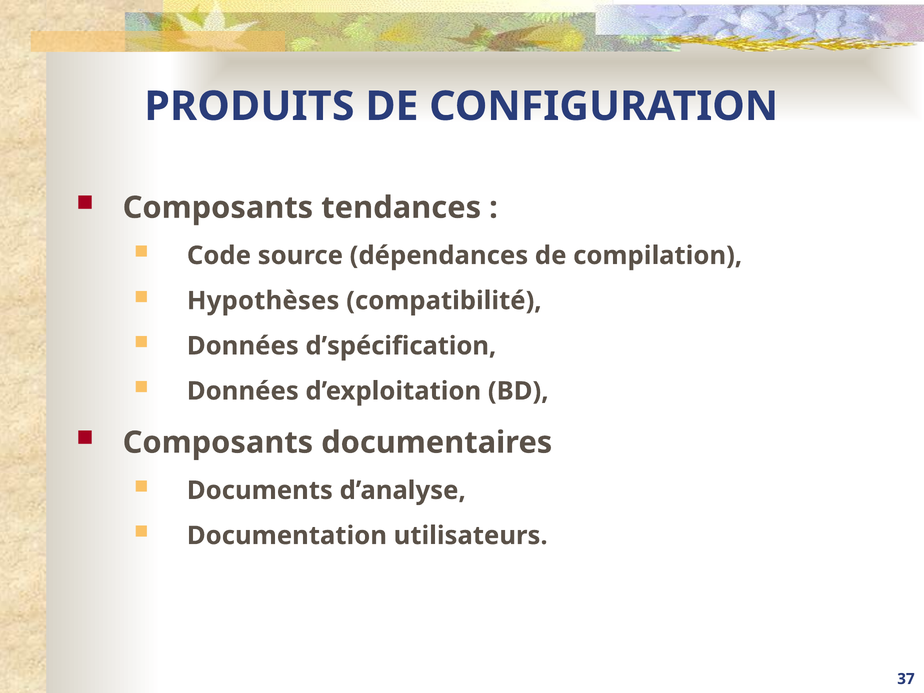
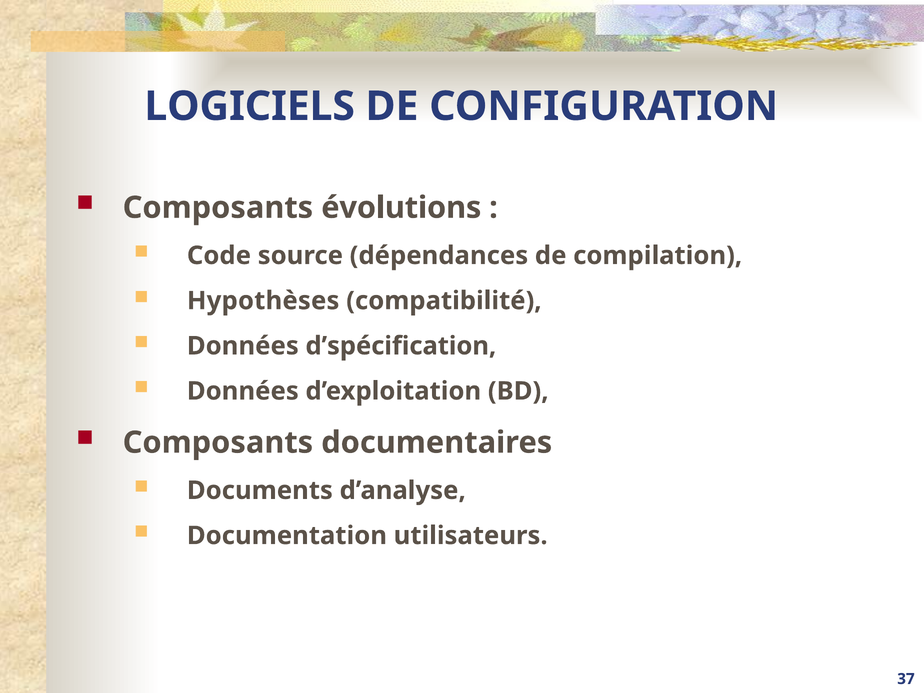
PRODUITS: PRODUITS -> LOGICIELS
tendances: tendances -> évolutions
